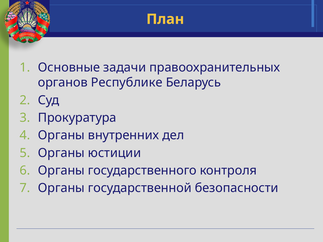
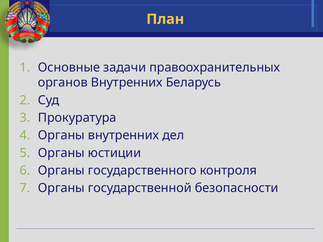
органов Республике: Республике -> Внутренних
